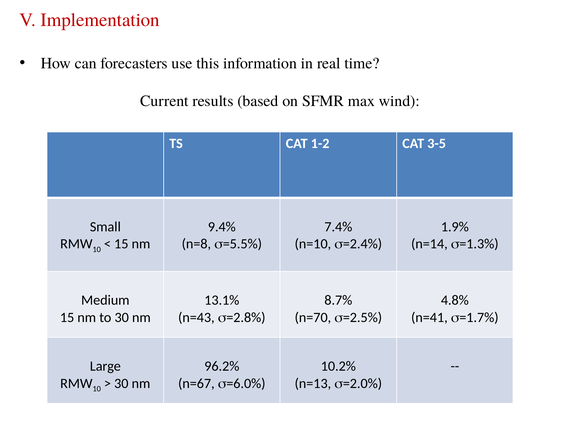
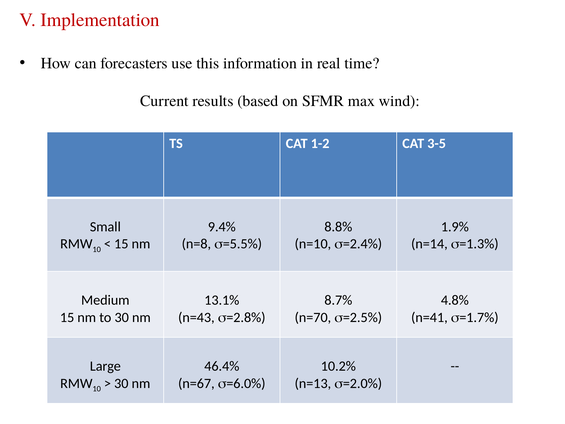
7.4%: 7.4% -> 8.8%
96.2%: 96.2% -> 46.4%
